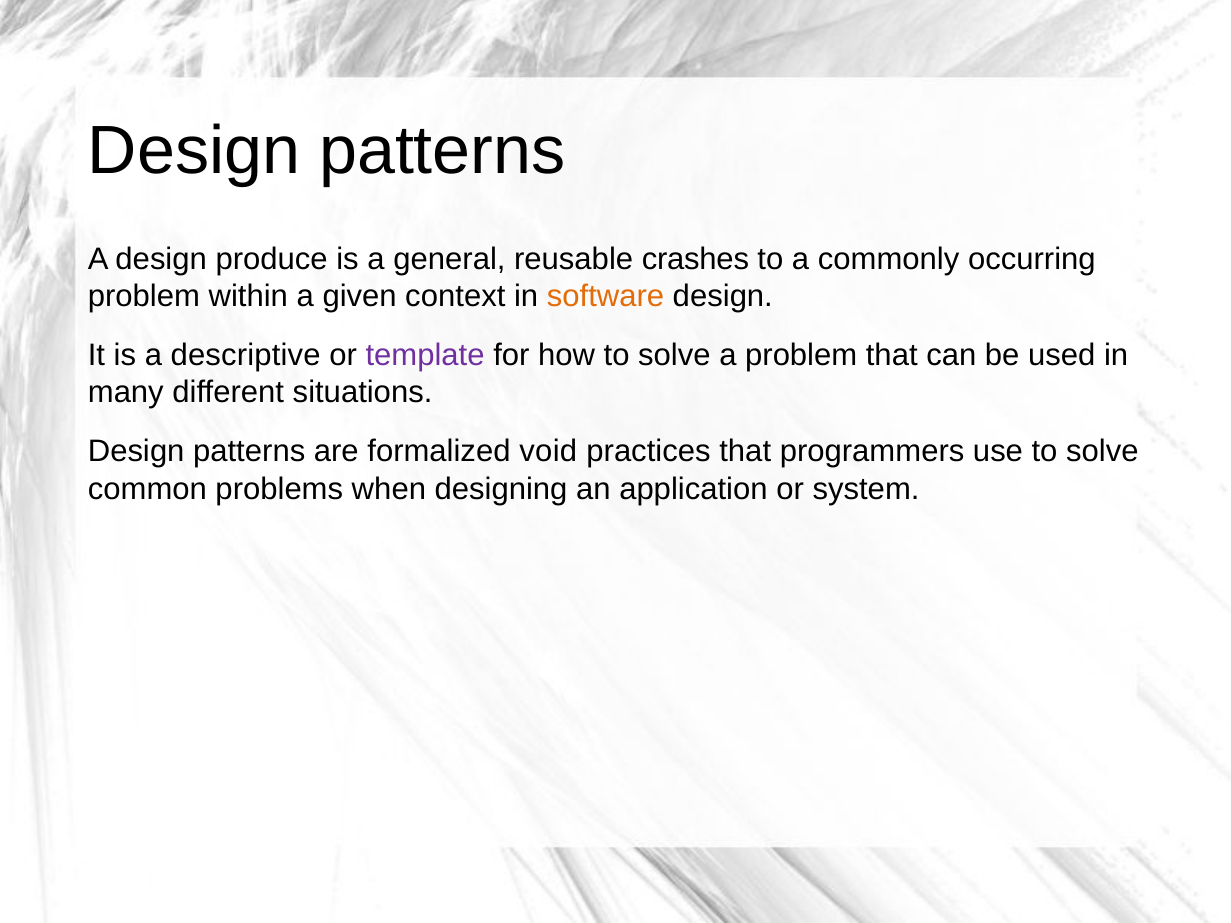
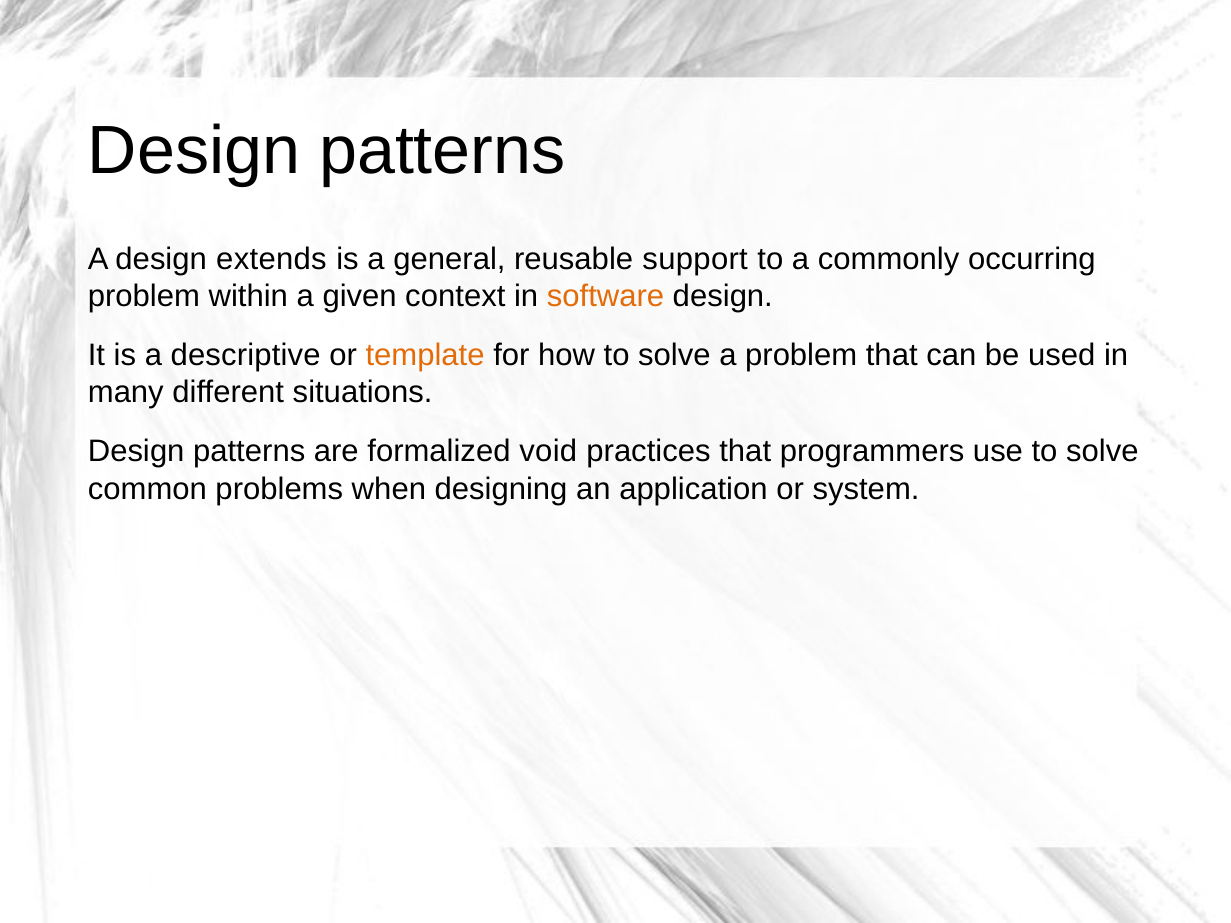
produce: produce -> extends
crashes: crashes -> support
template colour: purple -> orange
